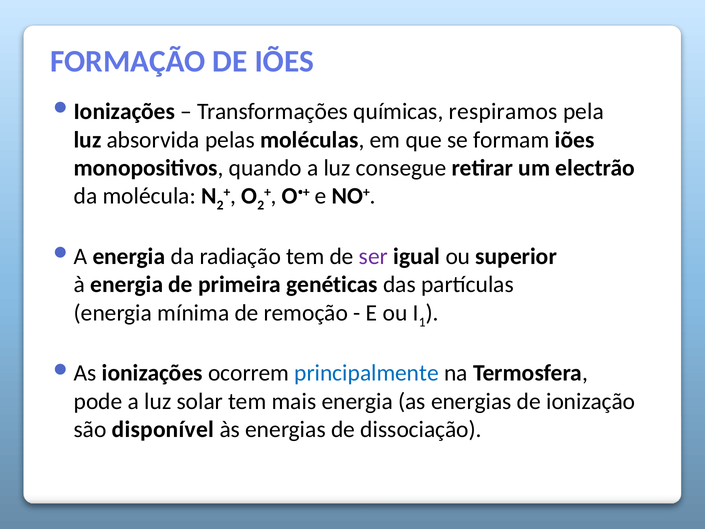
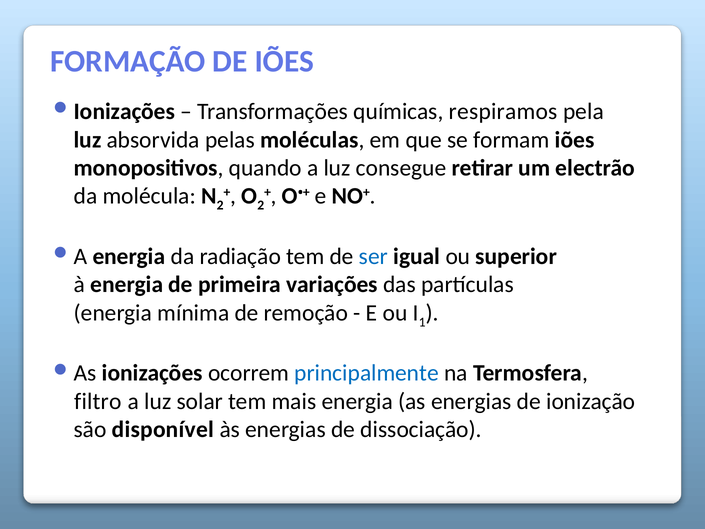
ser colour: purple -> blue
genéticas: genéticas -> variações
pode: pode -> filtro
